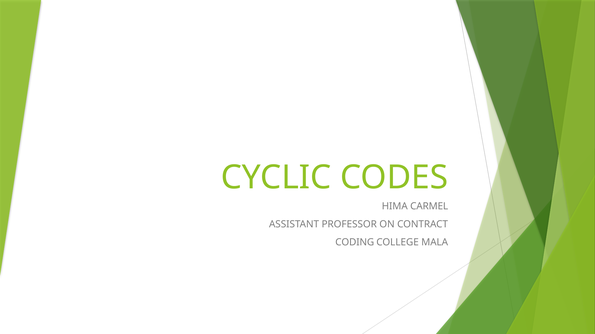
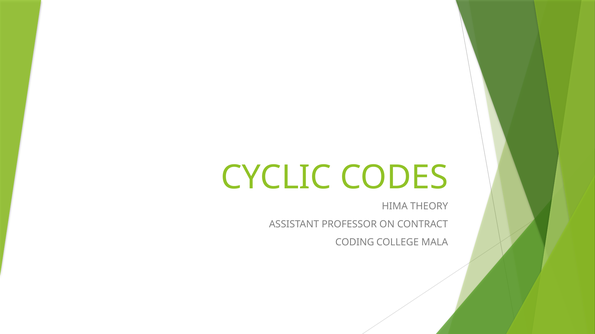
CARMEL: CARMEL -> THEORY
